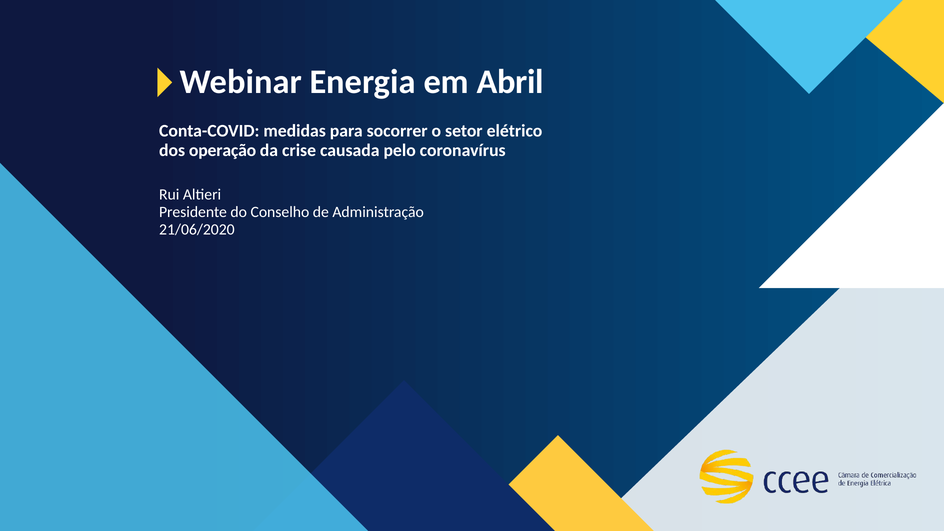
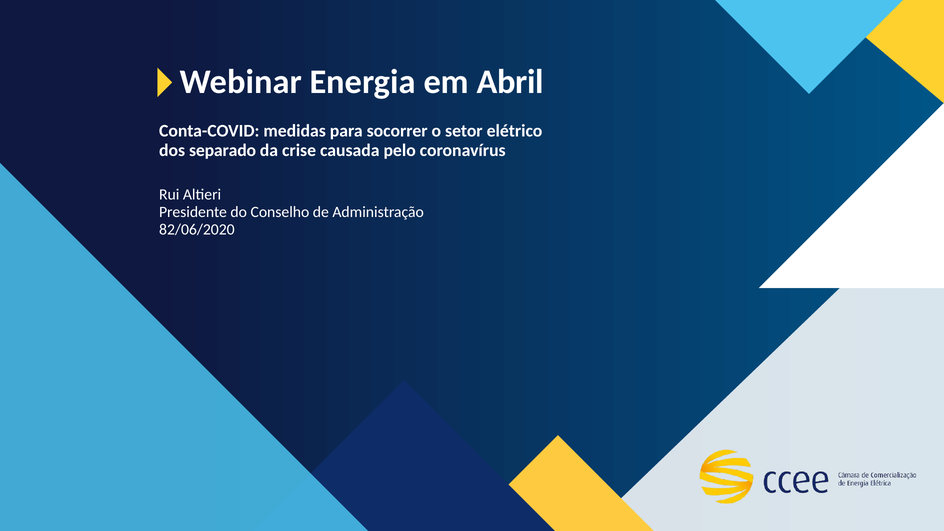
operação: operação -> separado
21/06/2020: 21/06/2020 -> 82/06/2020
